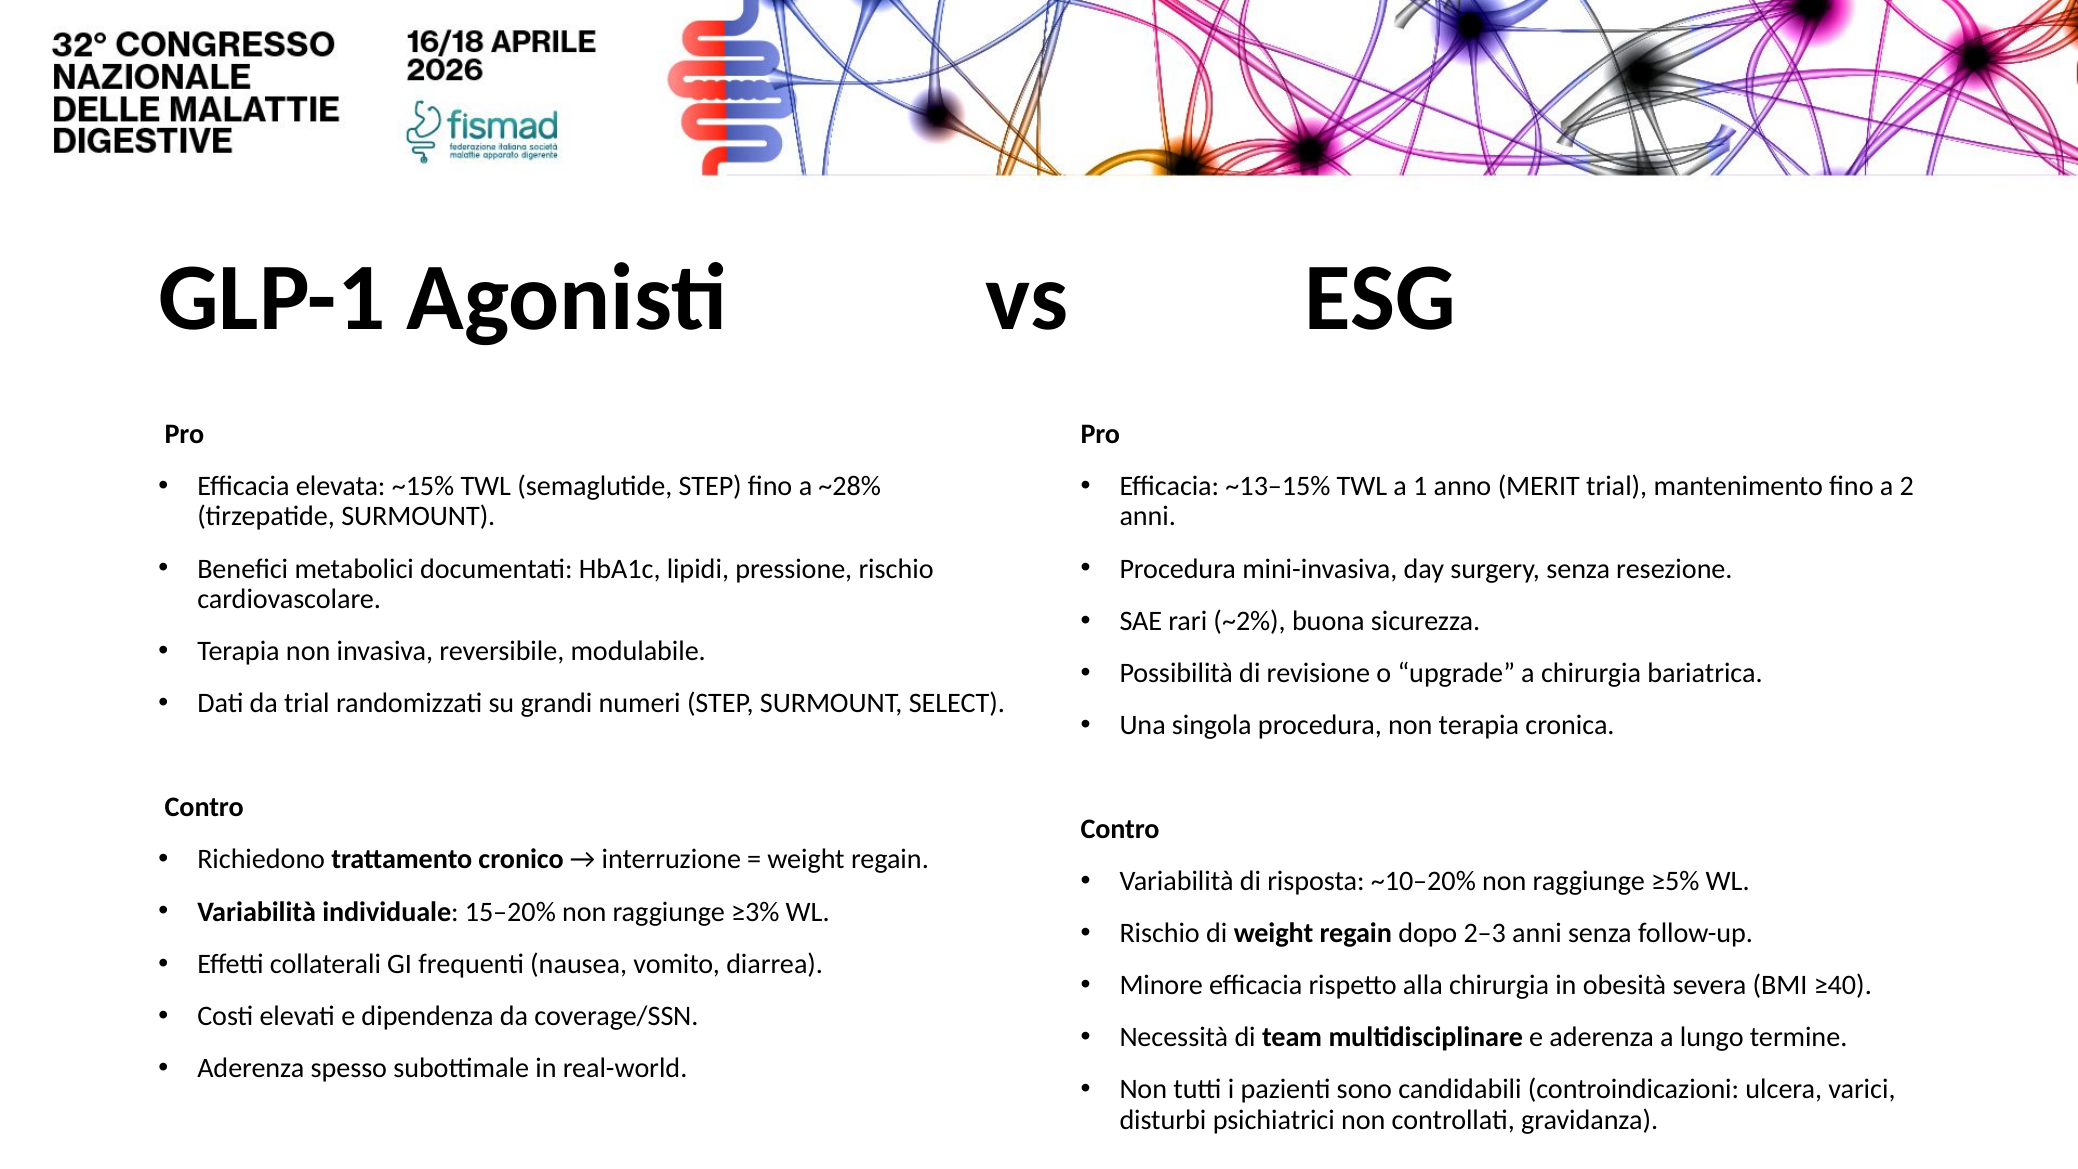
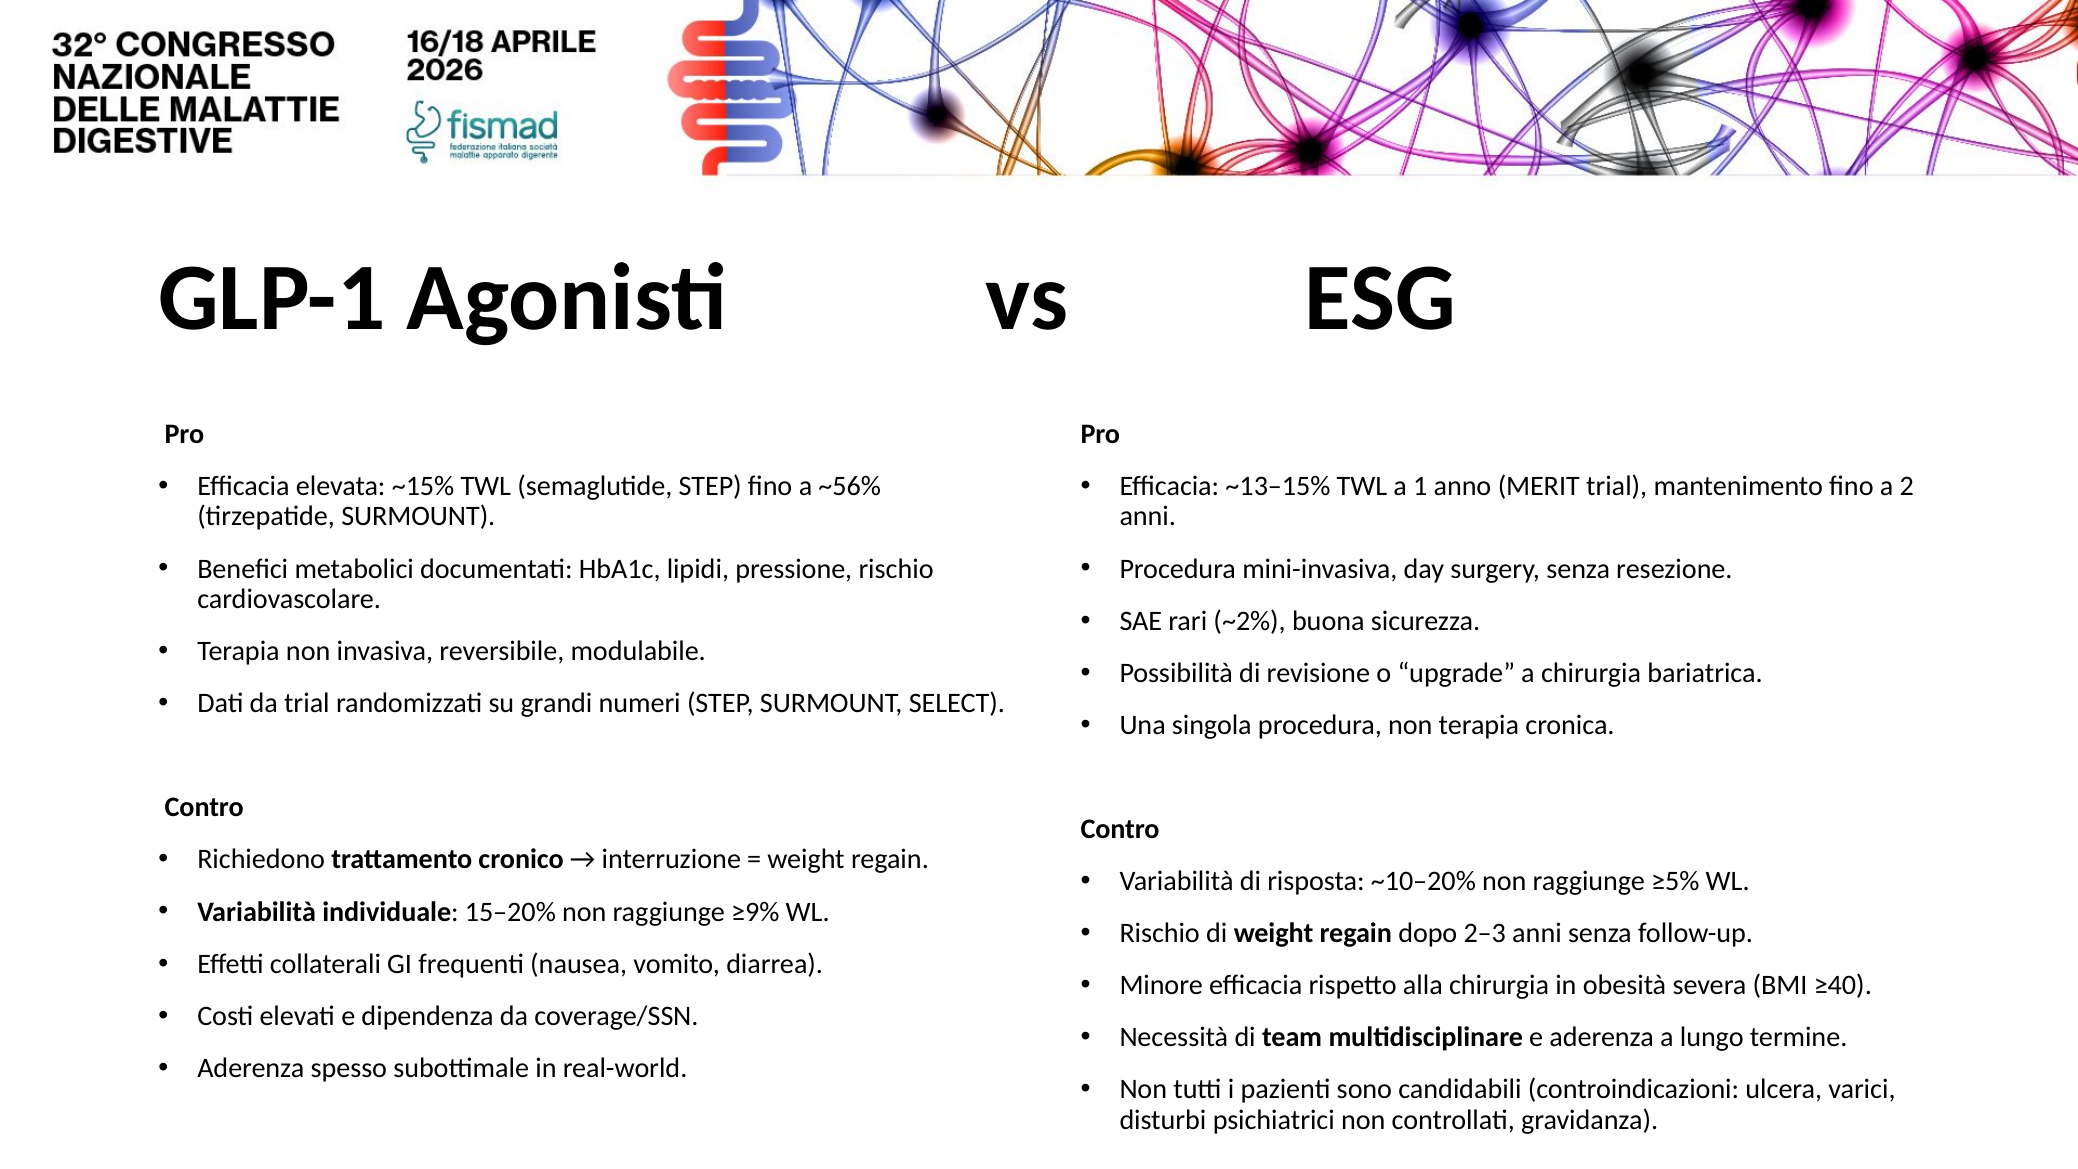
~28%: ~28% -> ~56%
≥3%: ≥3% -> ≥9%
